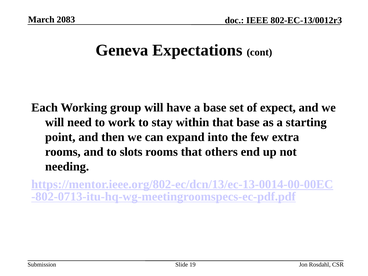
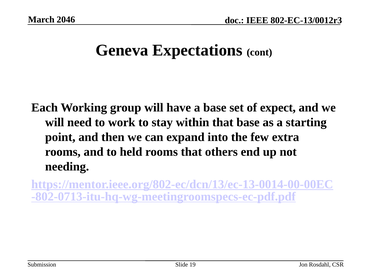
2083: 2083 -> 2046
slots: slots -> held
